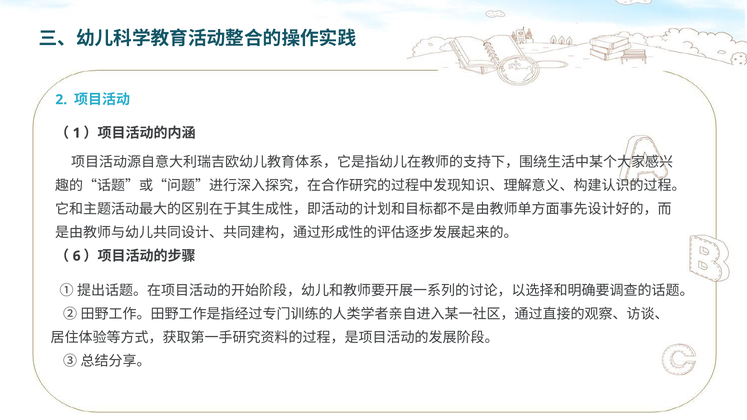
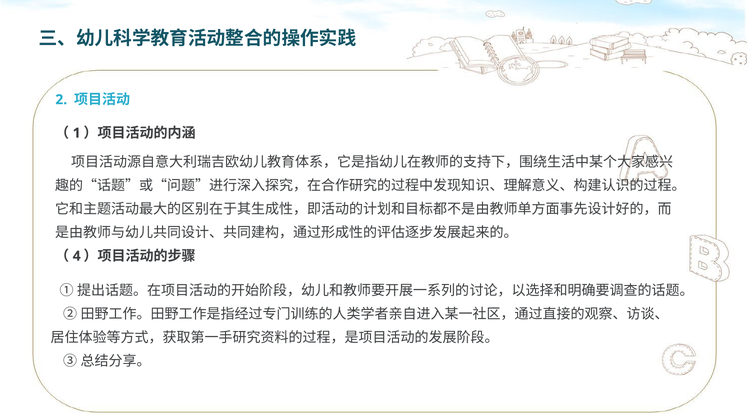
6: 6 -> 4
